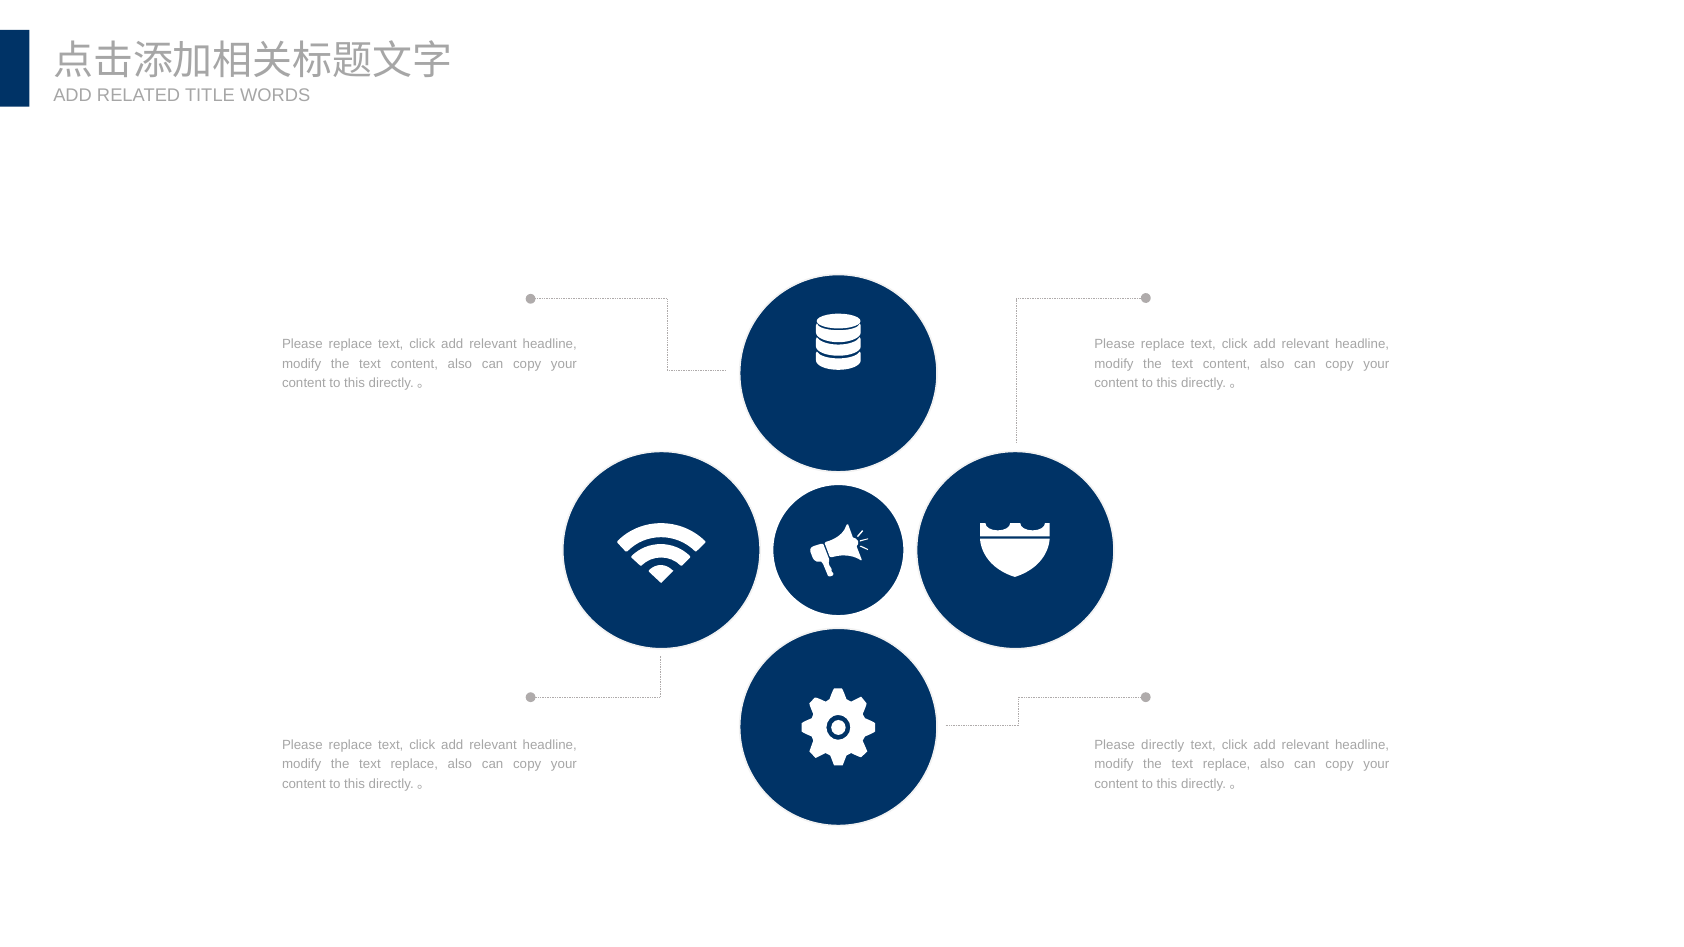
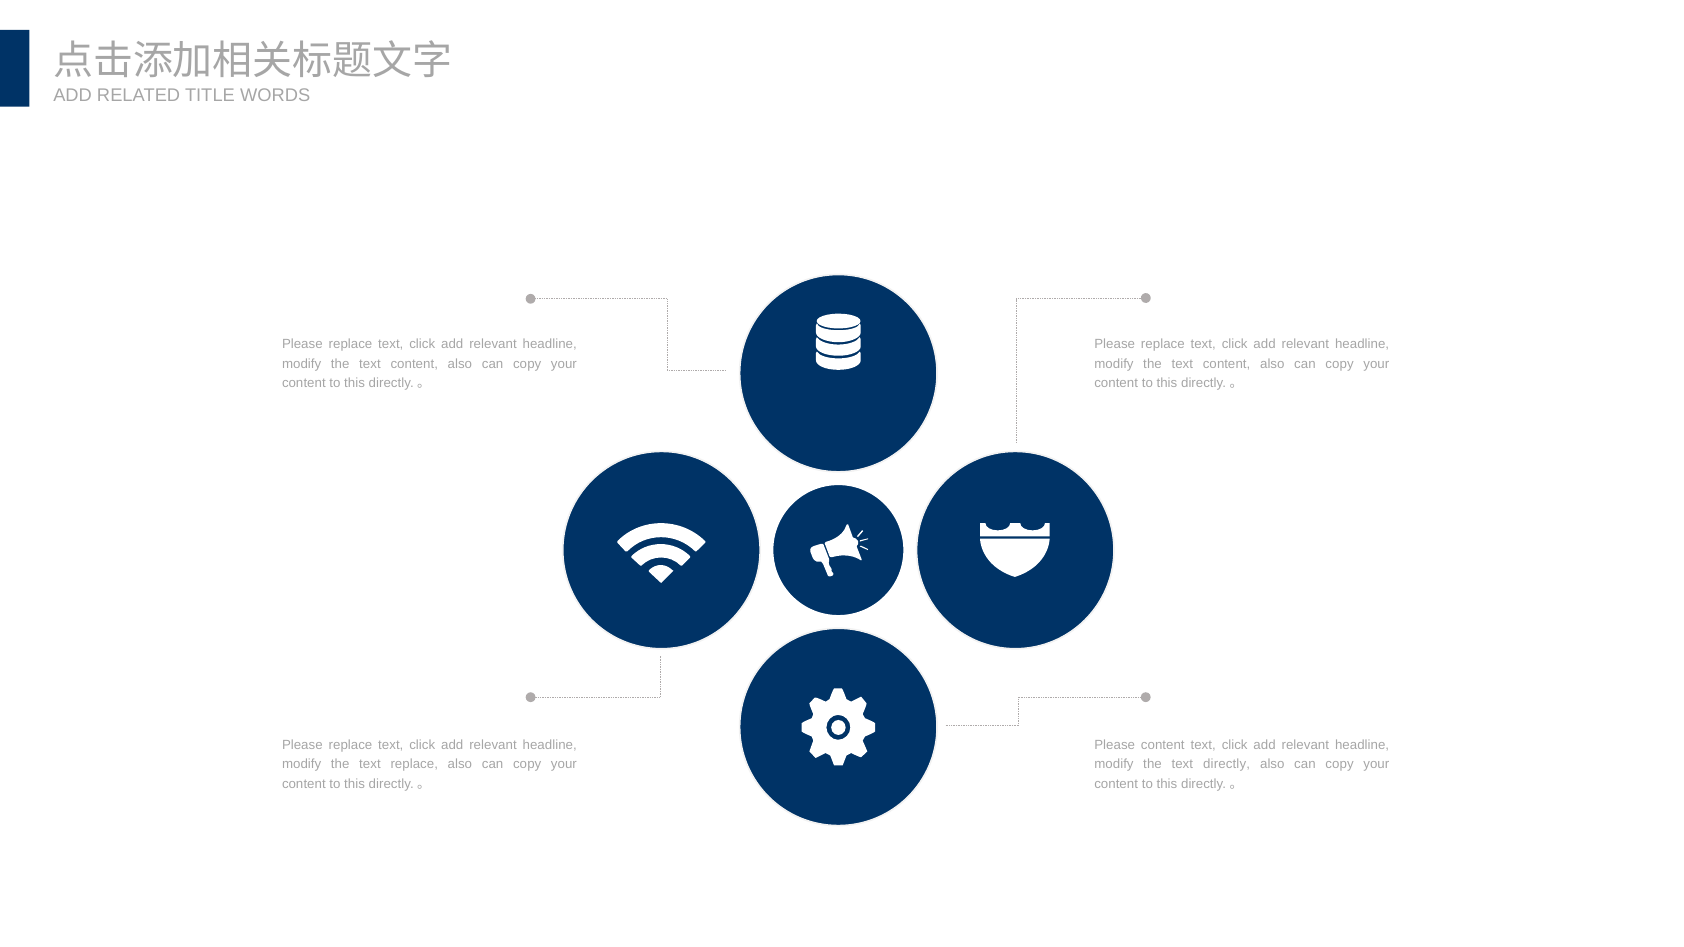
Please directly: directly -> content
replace at (1227, 765): replace -> directly
